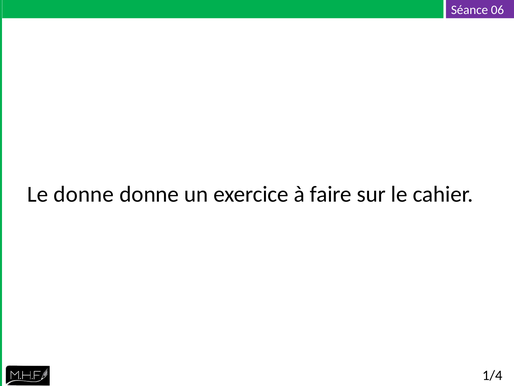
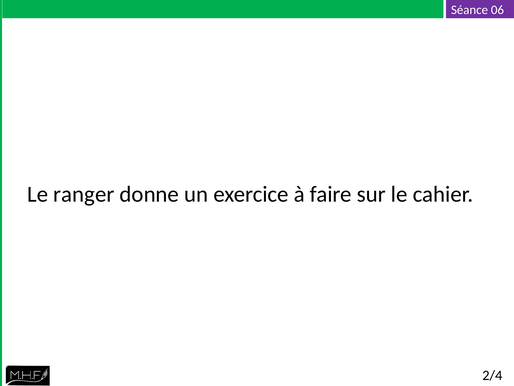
Le donne: donne -> ranger
1/4: 1/4 -> 2/4
